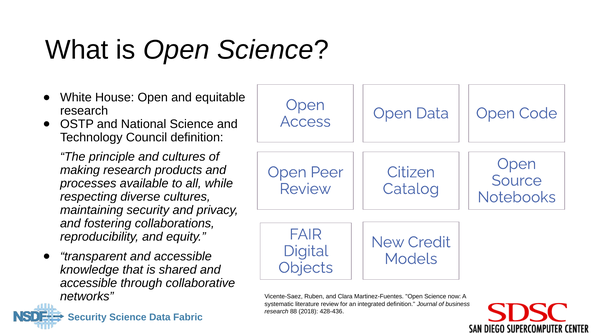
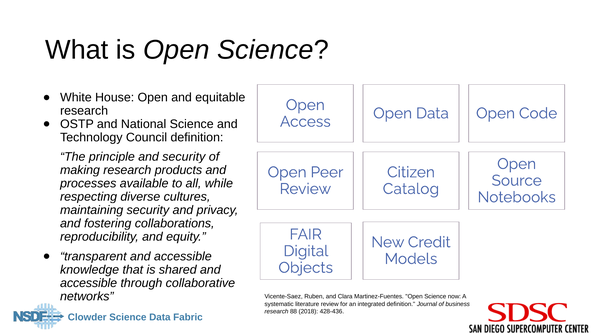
and cultures: cultures -> security
Security at (87, 317): Security -> Clowder
